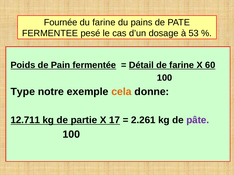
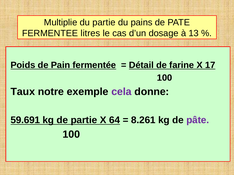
Fournée: Fournée -> Multiplie
du farine: farine -> partie
pesé: pesé -> litres
53: 53 -> 13
60: 60 -> 17
Type: Type -> Taux
cela colour: orange -> purple
12.711: 12.711 -> 59.691
17: 17 -> 64
2.261: 2.261 -> 8.261
